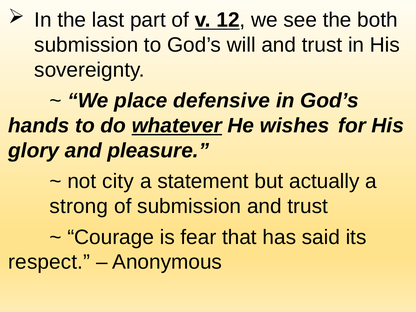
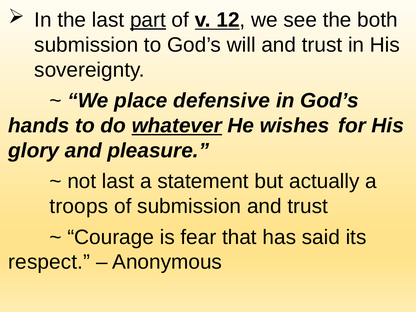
part underline: none -> present
not city: city -> last
strong: strong -> troops
